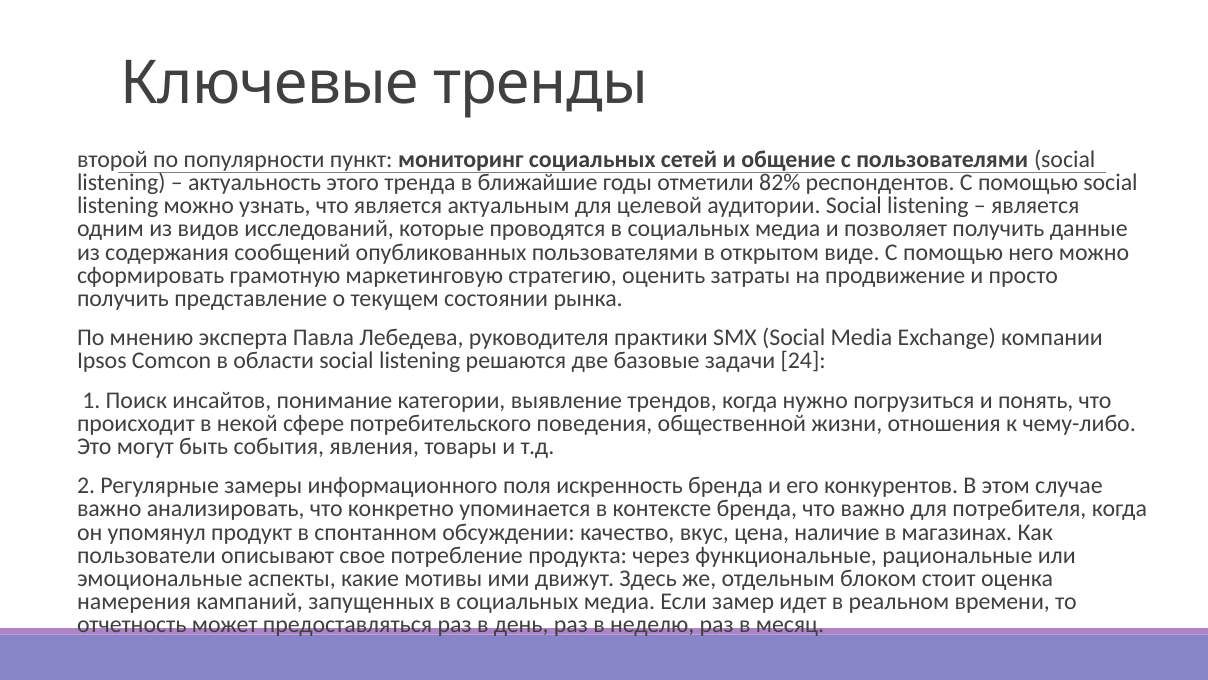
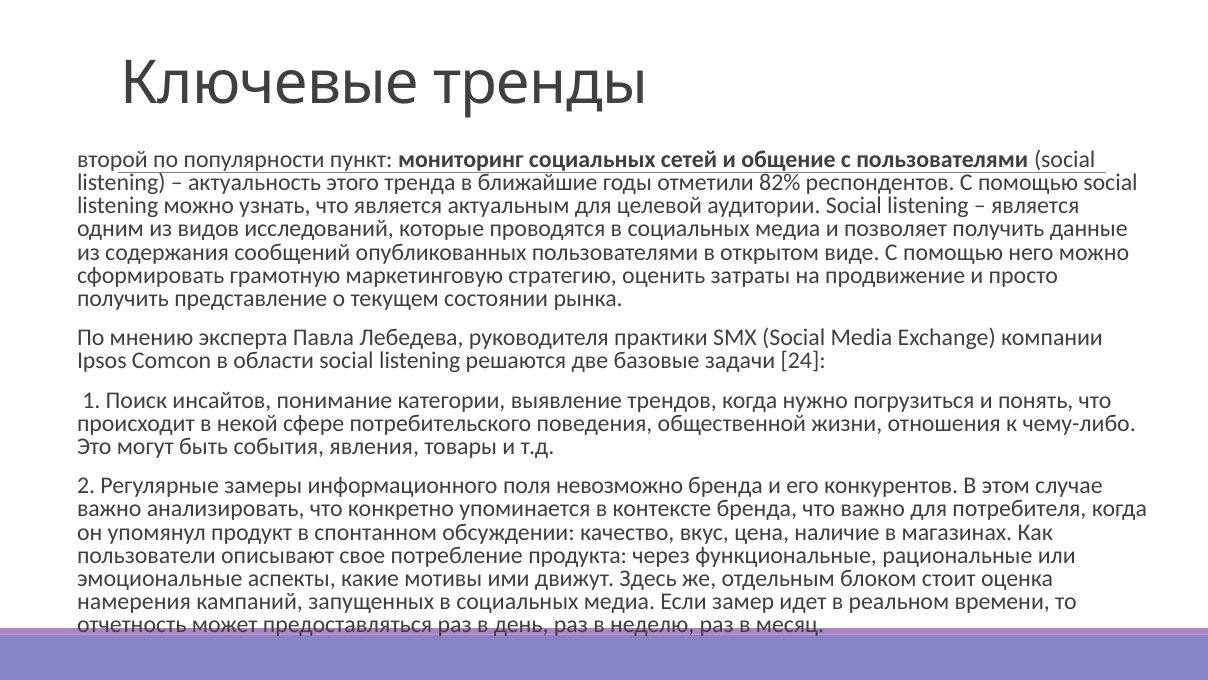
искренность: искренность -> невозможно
